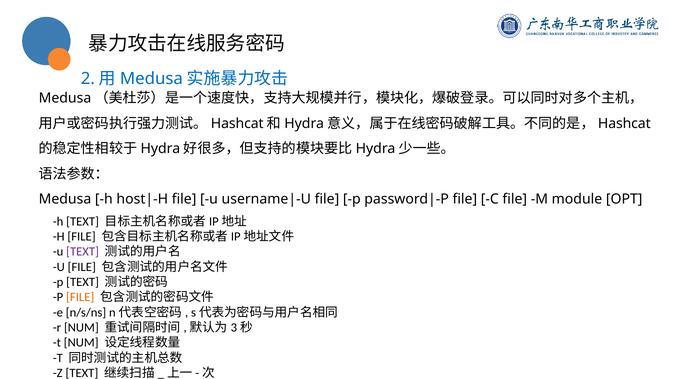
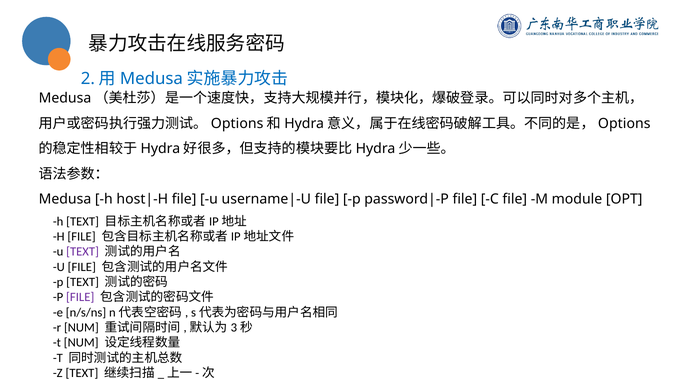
Hashcat at (237, 124): Hashcat -> Options
Hashcat at (624, 124): Hashcat -> Options
FILE at (80, 297) colour: orange -> purple
